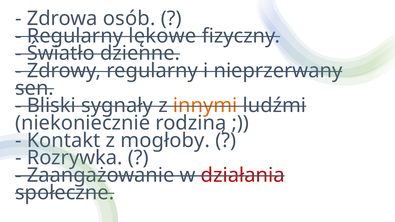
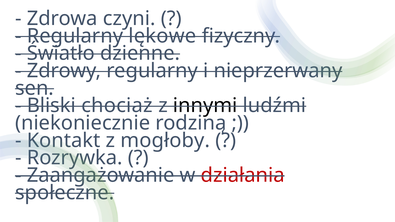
osób: osób -> czyni
sygnały: sygnały -> chociaż
innymi colour: orange -> black
